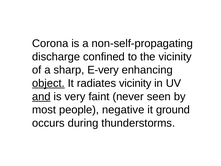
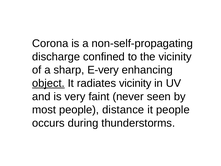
and underline: present -> none
negative: negative -> distance
it ground: ground -> people
